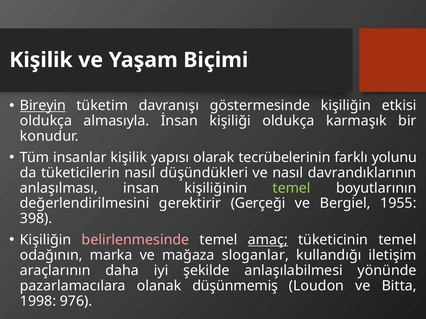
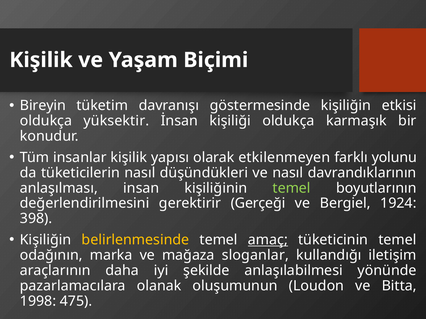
Bireyin underline: present -> none
almasıyla: almasıyla -> yüksektir
tecrübelerinin: tecrübelerinin -> etkilenmeyen
1955: 1955 -> 1924
belirlenmesinde colour: pink -> yellow
düşünmemiş: düşünmemiş -> oluşumunun
976: 976 -> 475
